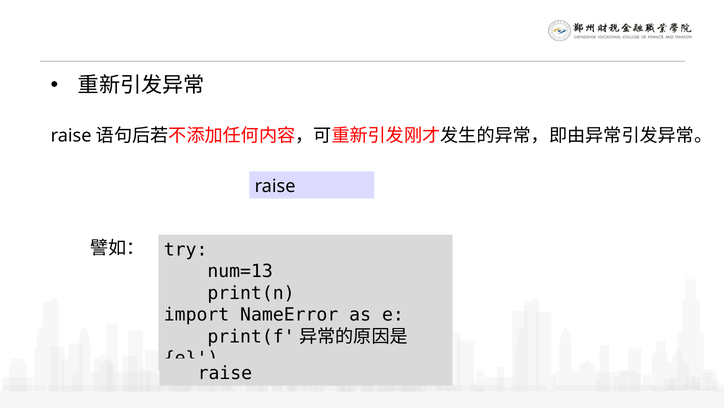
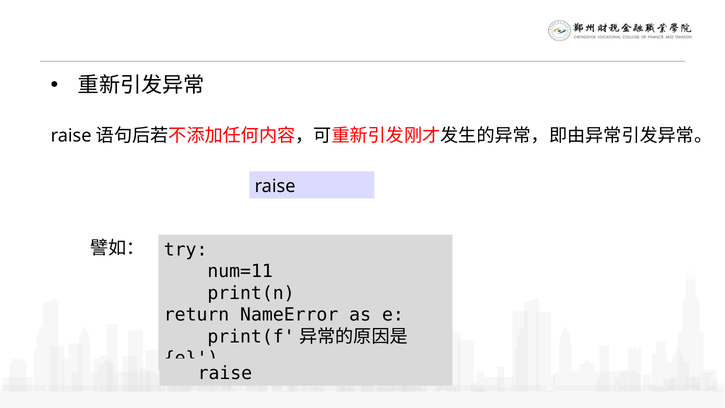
num=13: num=13 -> num=11
import: import -> return
